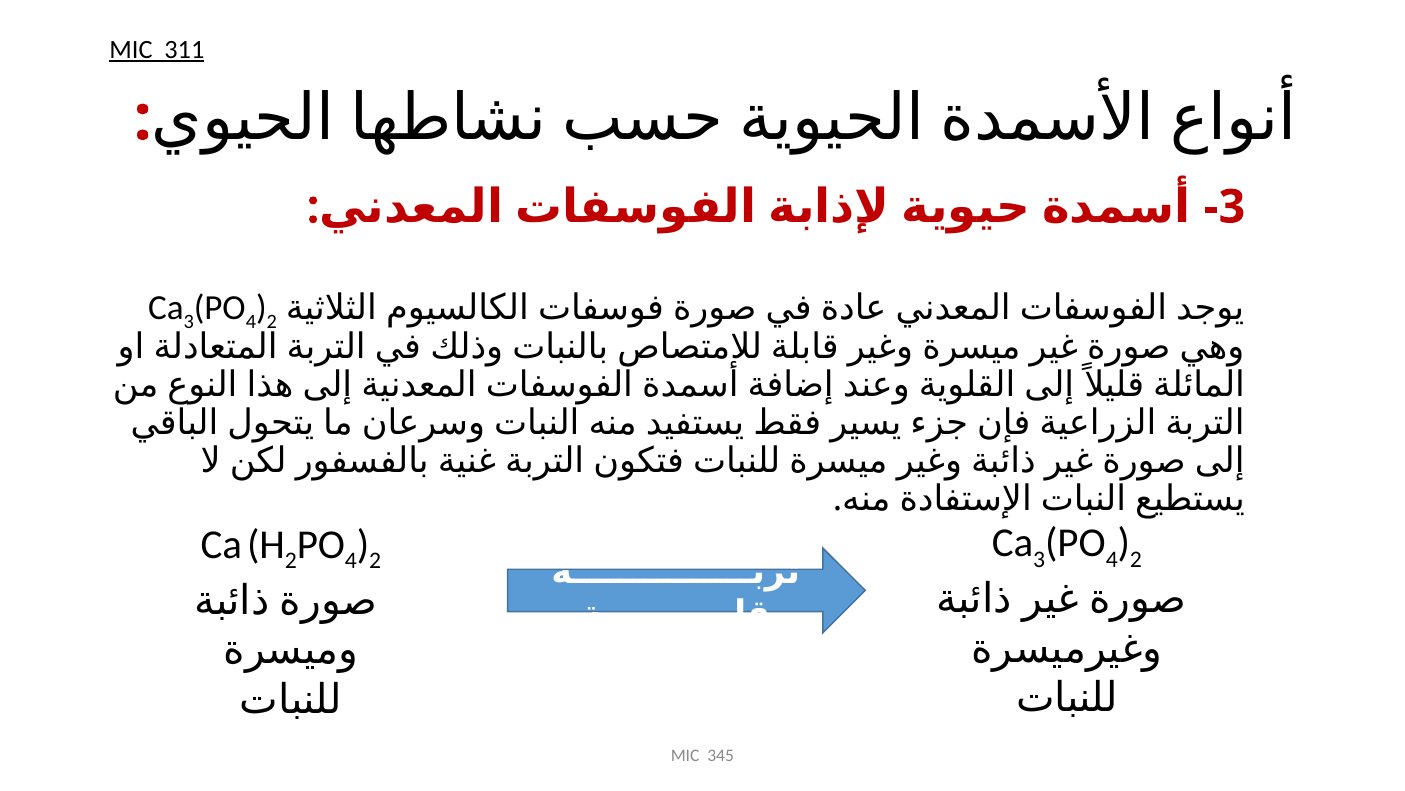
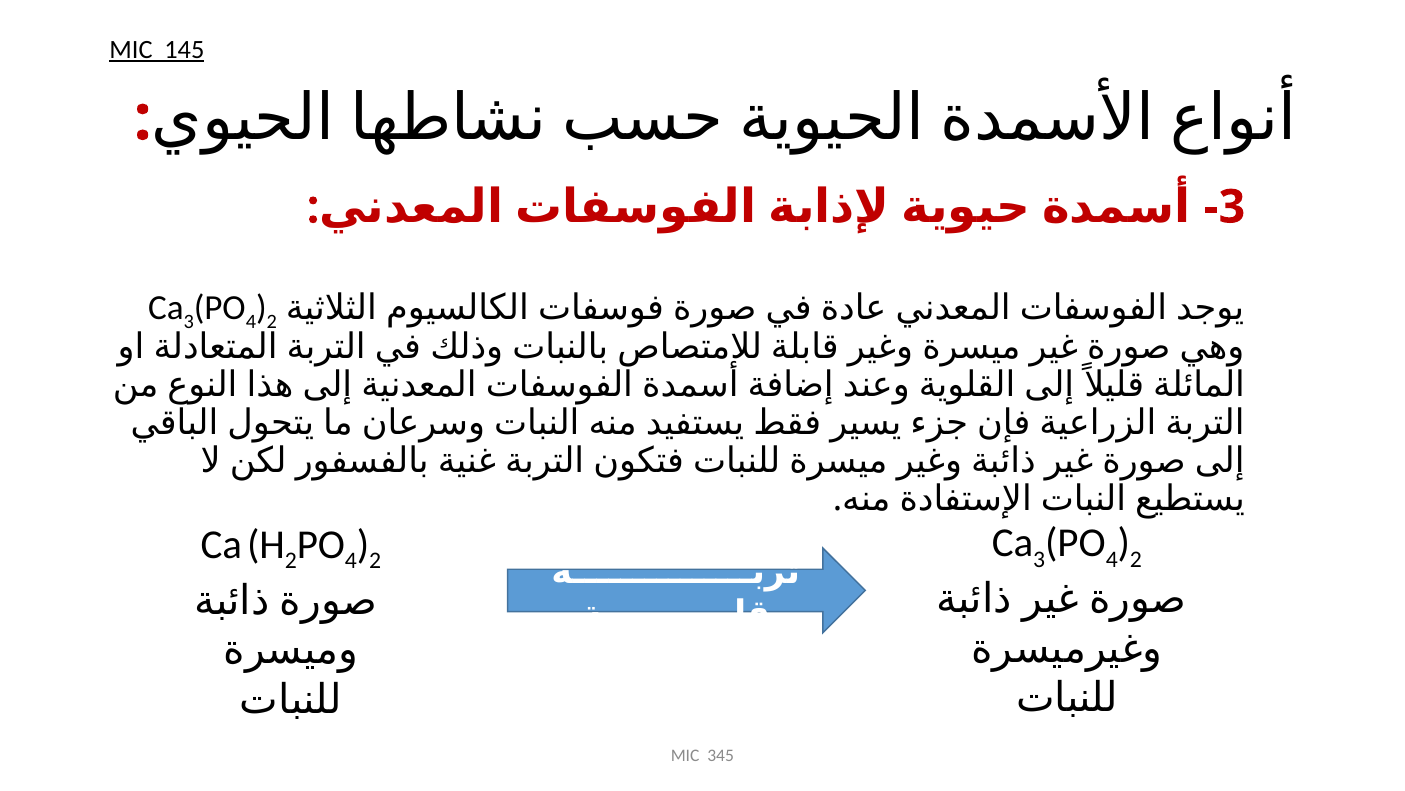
311: 311 -> 145
